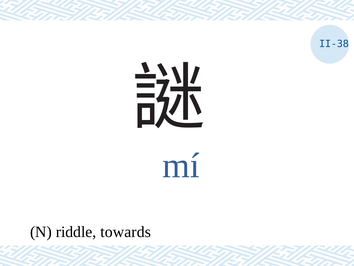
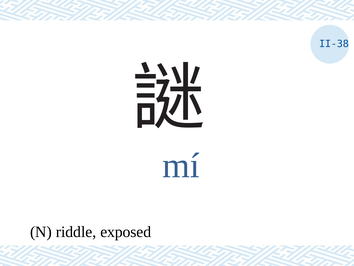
towards: towards -> exposed
